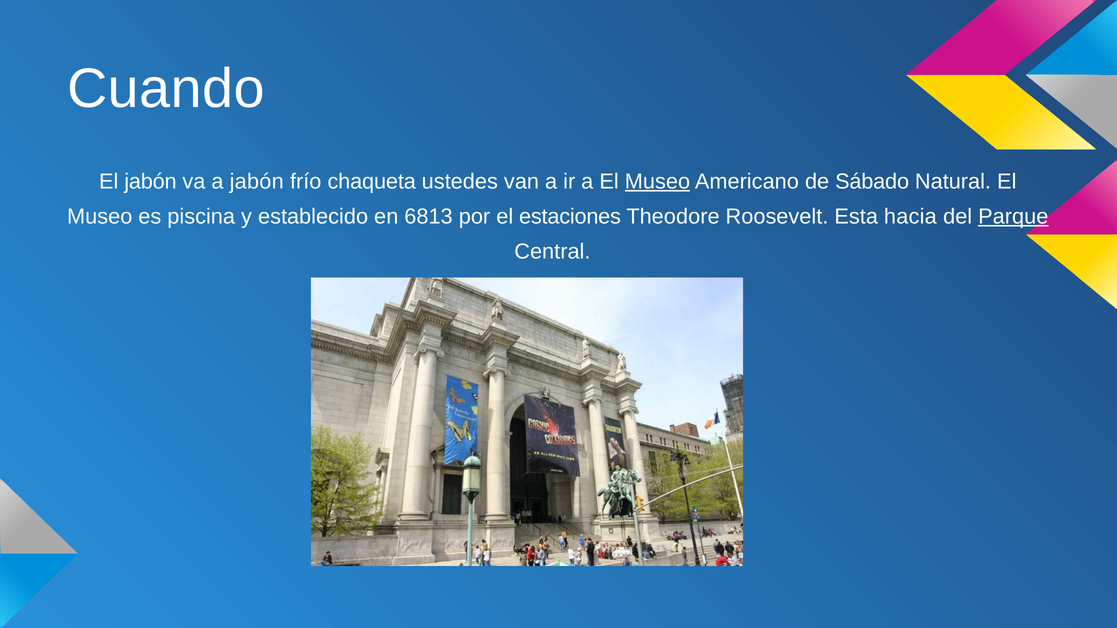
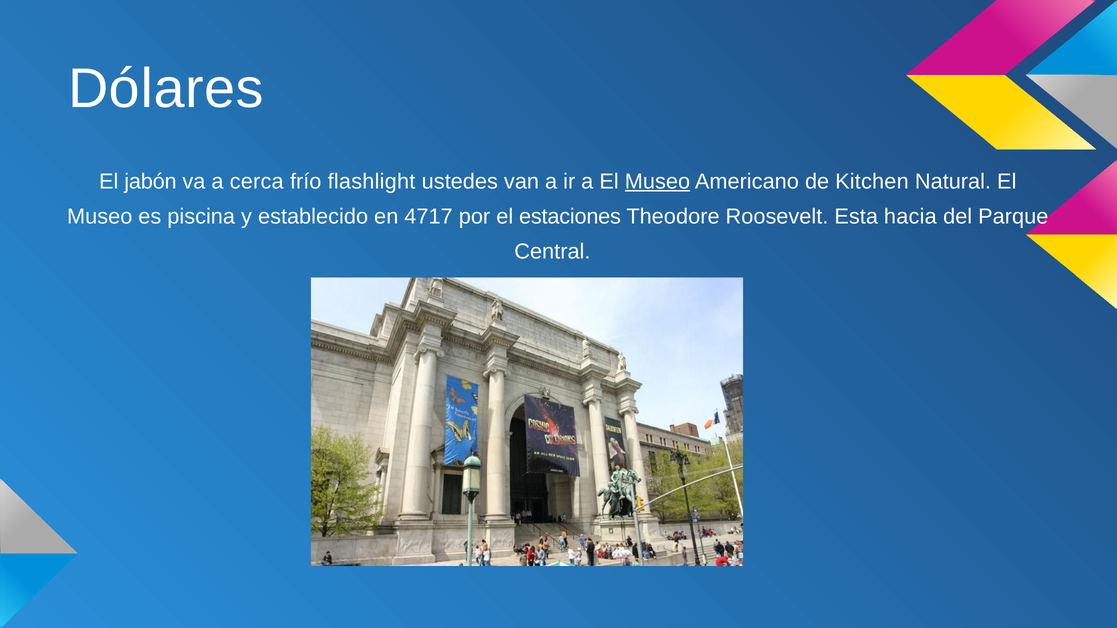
Cuando: Cuando -> Dólares
a jabón: jabón -> cerca
chaqueta: chaqueta -> flashlight
Sábado: Sábado -> Kitchen
6813: 6813 -> 4717
Parque underline: present -> none
